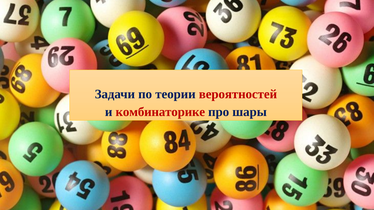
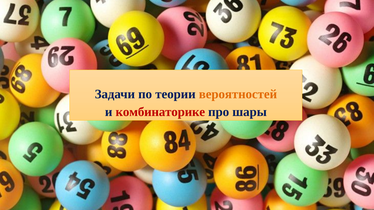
вероятностей colour: red -> orange
